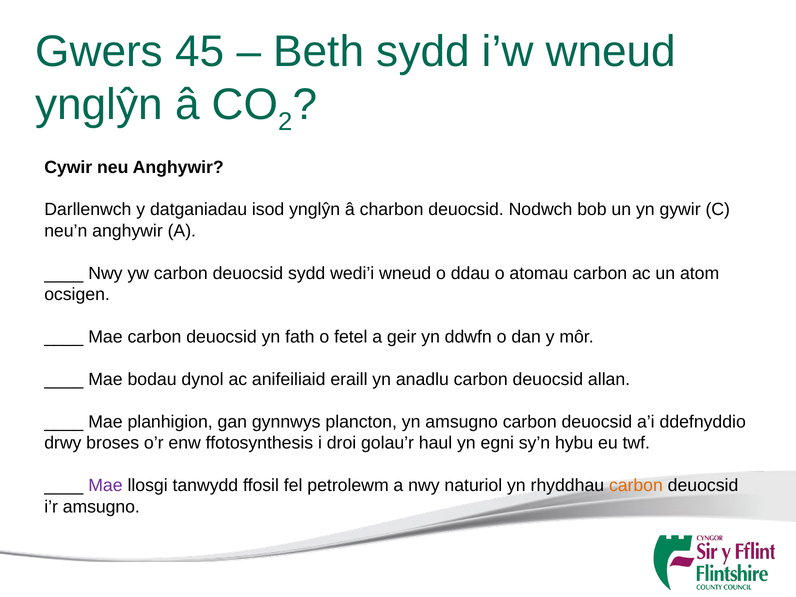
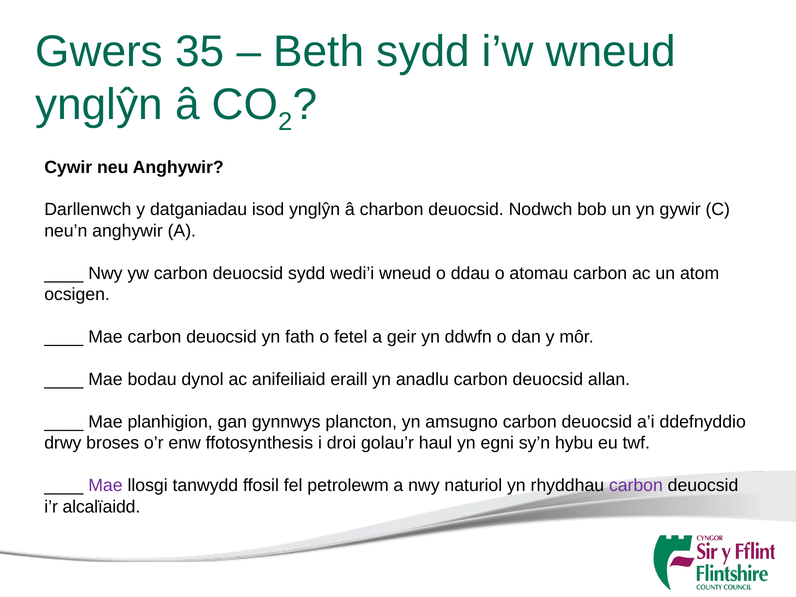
45: 45 -> 35
carbon at (636, 485) colour: orange -> purple
i’r amsugno: amsugno -> alcalïaidd
